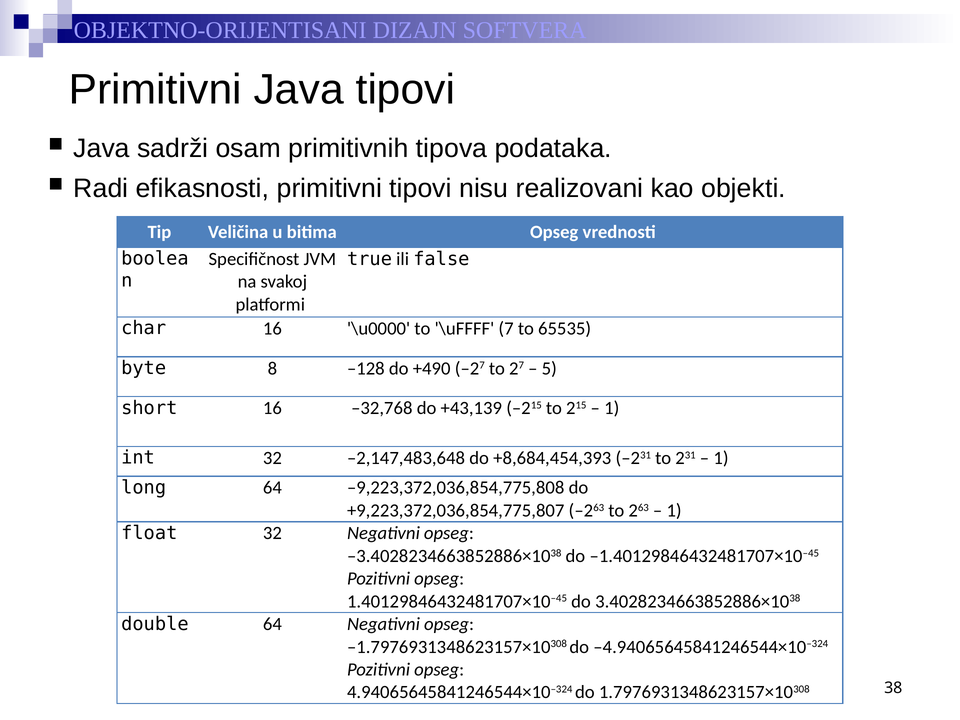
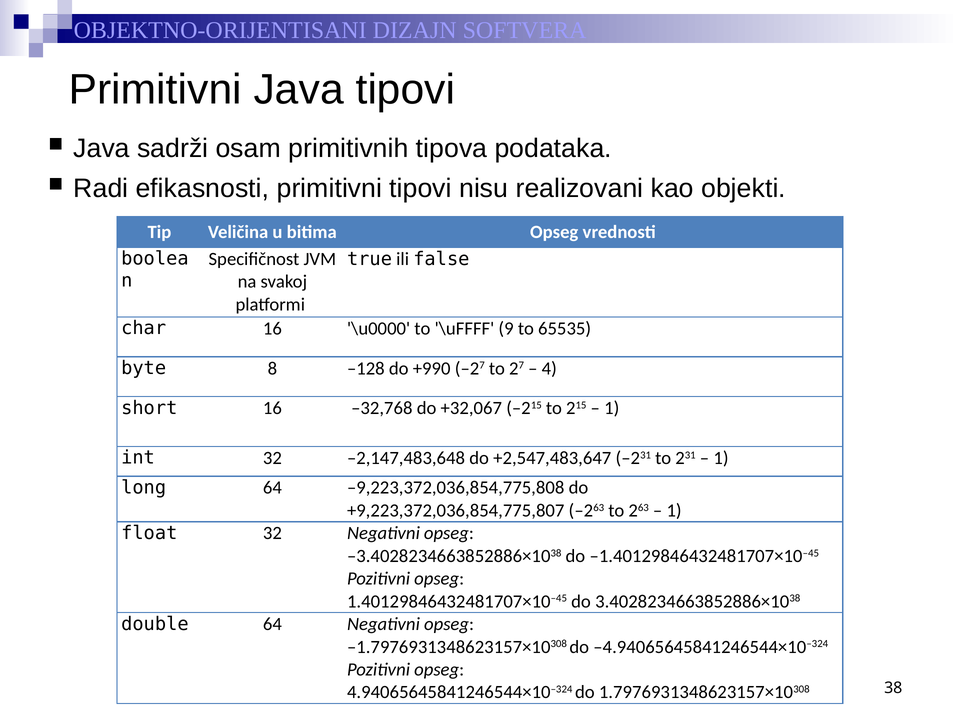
7: 7 -> 9
+490: +490 -> +990
5: 5 -> 4
+43,139: +43,139 -> +32,067
+8,684,454,393: +8,684,454,393 -> +2,547,483,647
